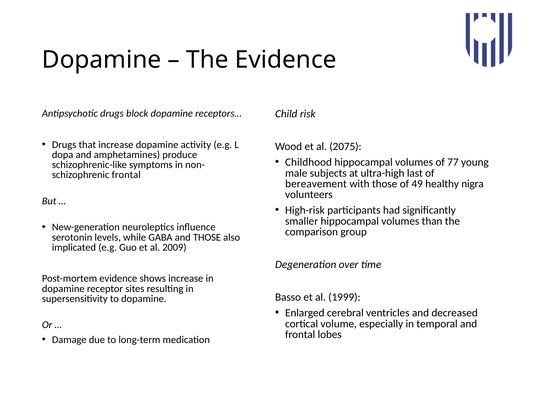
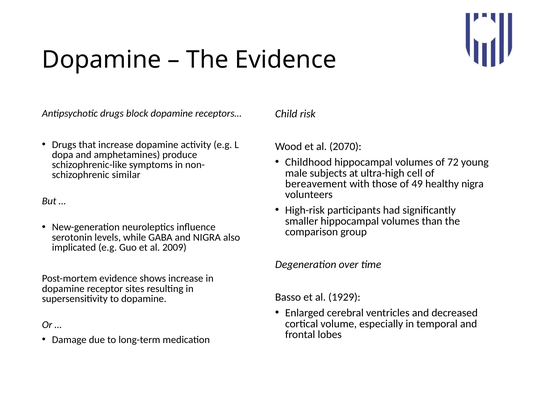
2075: 2075 -> 2070
77: 77 -> 72
last: last -> cell
frontal at (126, 175): frontal -> similar
and THOSE: THOSE -> NIGRA
1999: 1999 -> 1929
